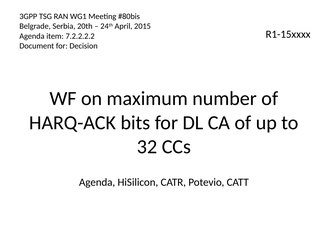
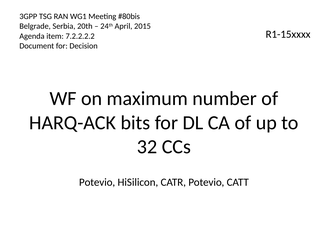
Agenda at (97, 182): Agenda -> Potevio
